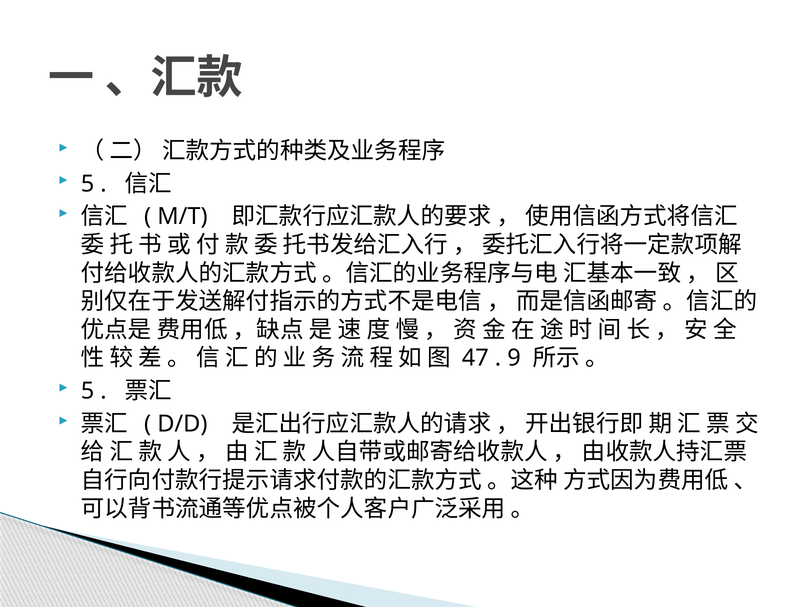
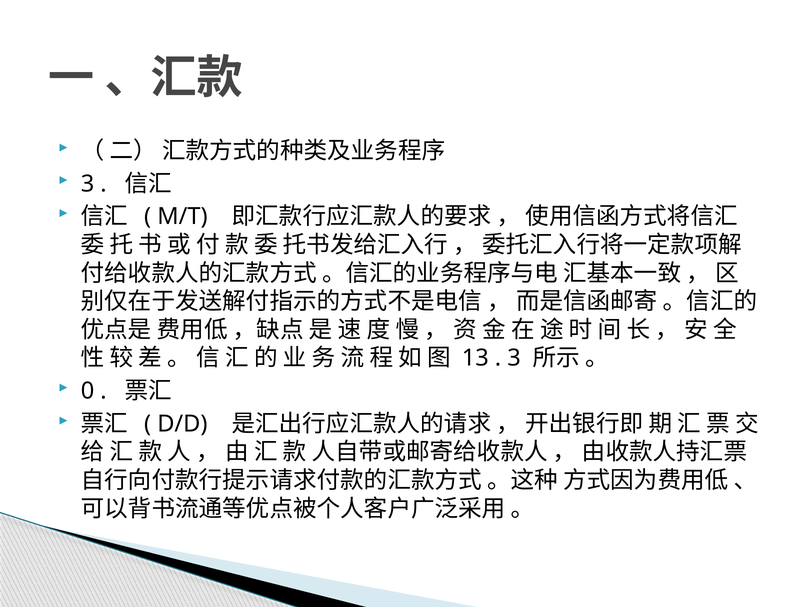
5 at (88, 184): 5 -> 3
47: 47 -> 13
9 at (514, 358): 9 -> 3
5 at (88, 391): 5 -> 0
